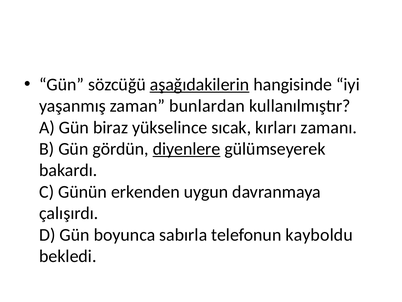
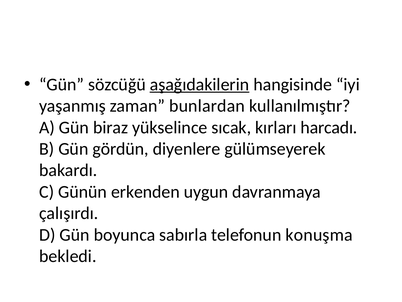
zamanı: zamanı -> harcadı
diyenlere underline: present -> none
kayboldu: kayboldu -> konuşma
